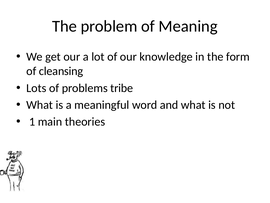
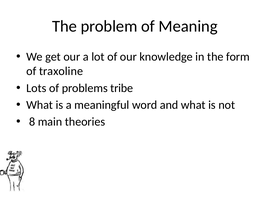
cleansing: cleansing -> traxoline
1: 1 -> 8
